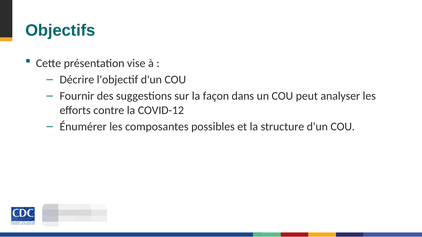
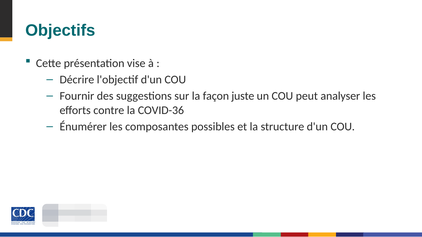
dans: dans -> juste
COVID-12: COVID-12 -> COVID-36
